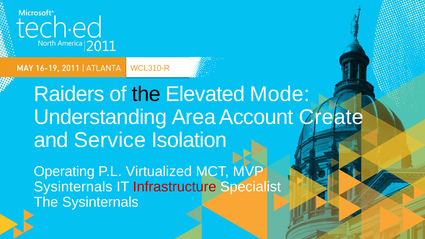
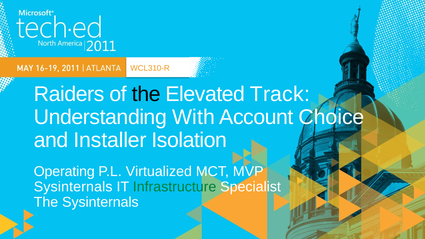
Mode: Mode -> Track
Area: Area -> With
Create: Create -> Choice
Service: Service -> Installer
Infrastructure colour: red -> green
